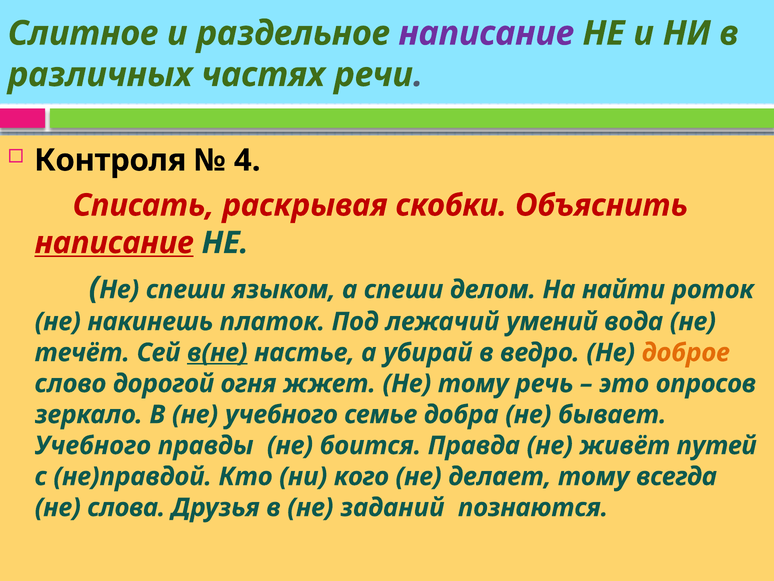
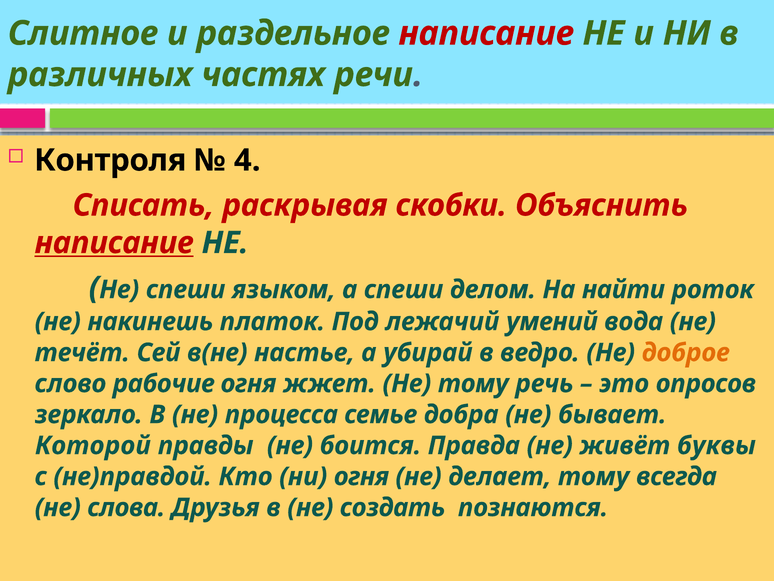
написание at (486, 33) colour: purple -> red
в(не underline: present -> none
дорогой: дорогой -> рабочие
не учебного: учебного -> процесса
Учебного at (93, 445): Учебного -> Которой
путей: путей -> буквы
ни кого: кого -> огня
заданий: заданий -> создать
